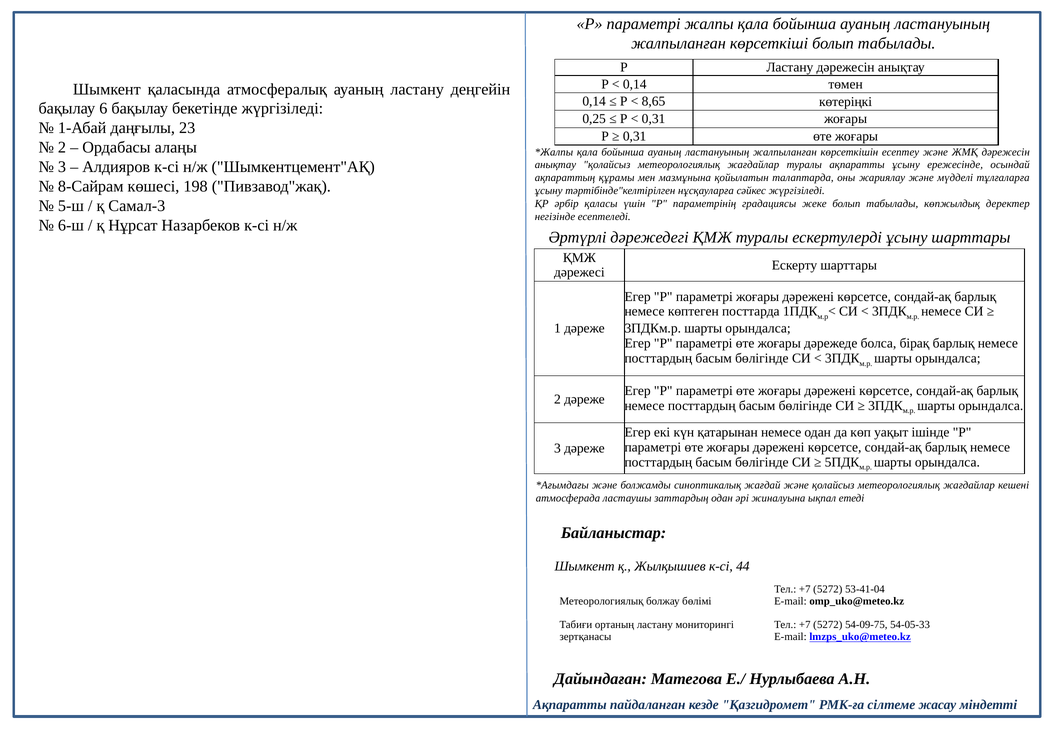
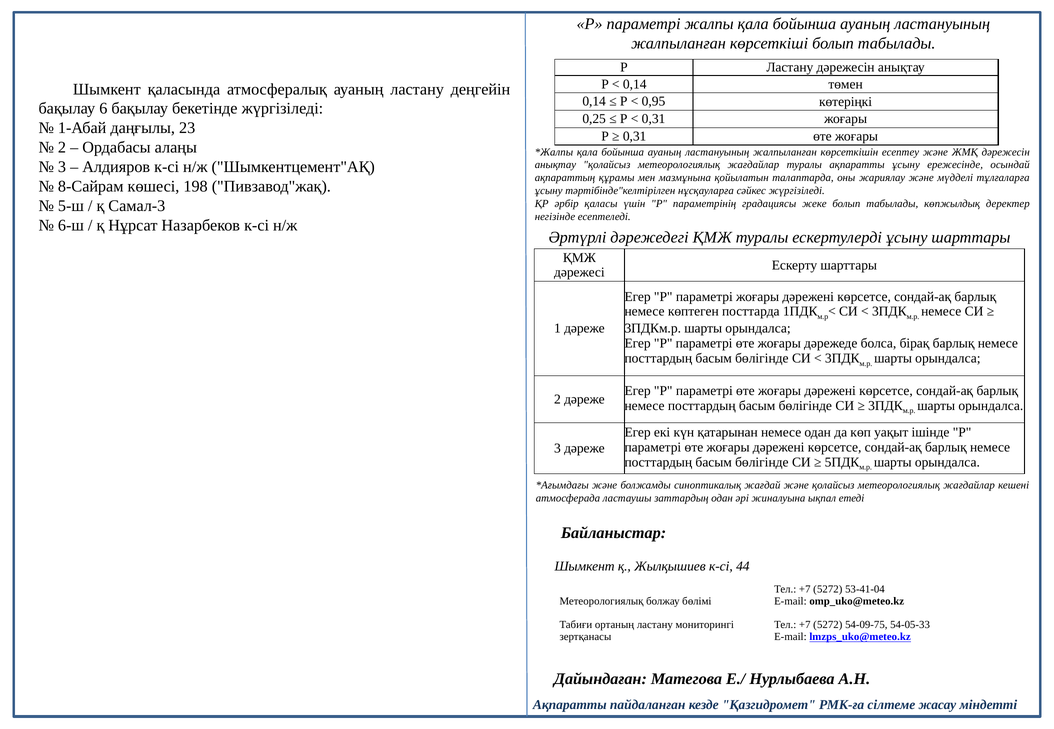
8,65: 8,65 -> 0,95
